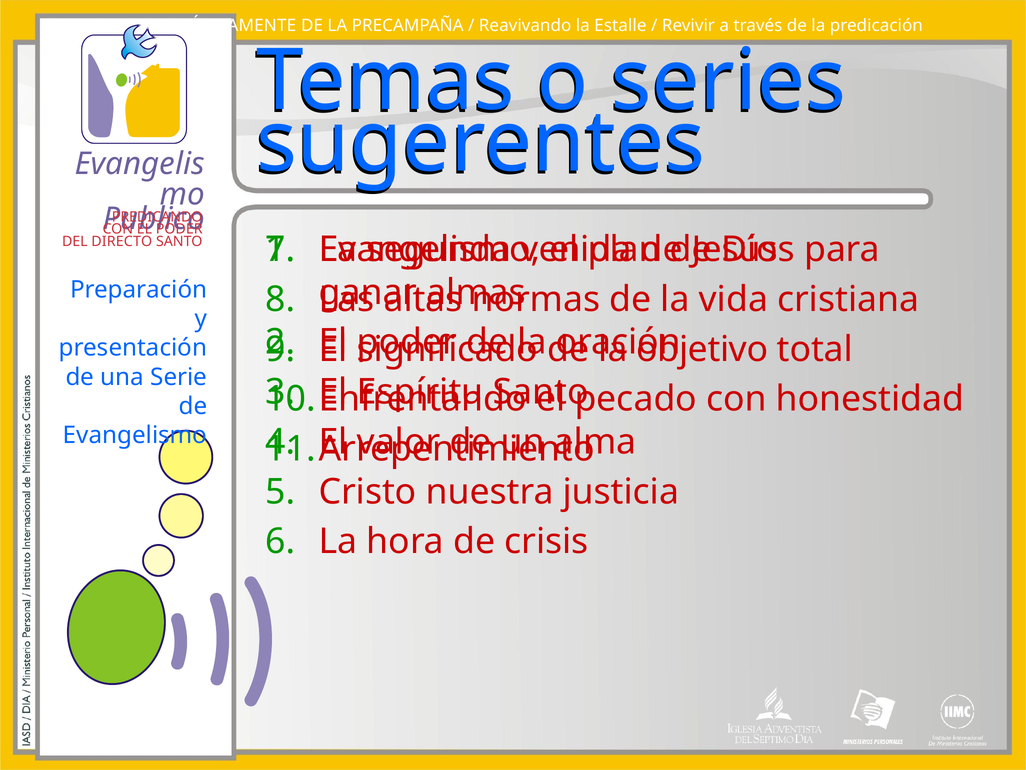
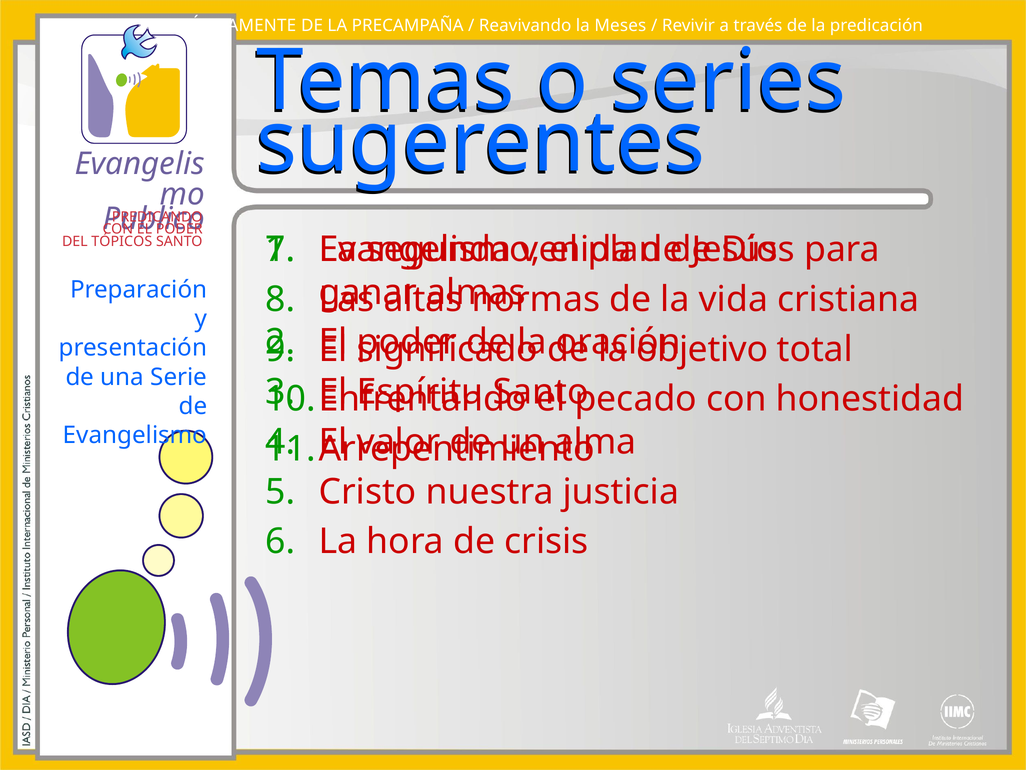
Estalle: Estalle -> Meses
DIRECTO: DIRECTO -> TÓPICOS
